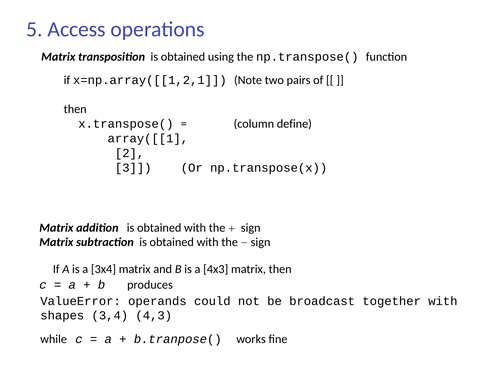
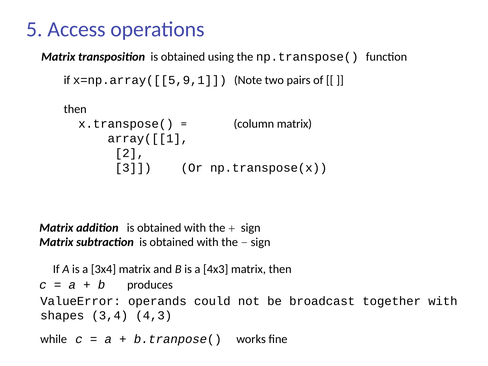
x=np.array([[1,2,1: x=np.array([[1,2,1 -> x=np.array([[5,9,1
column define: define -> matrix
